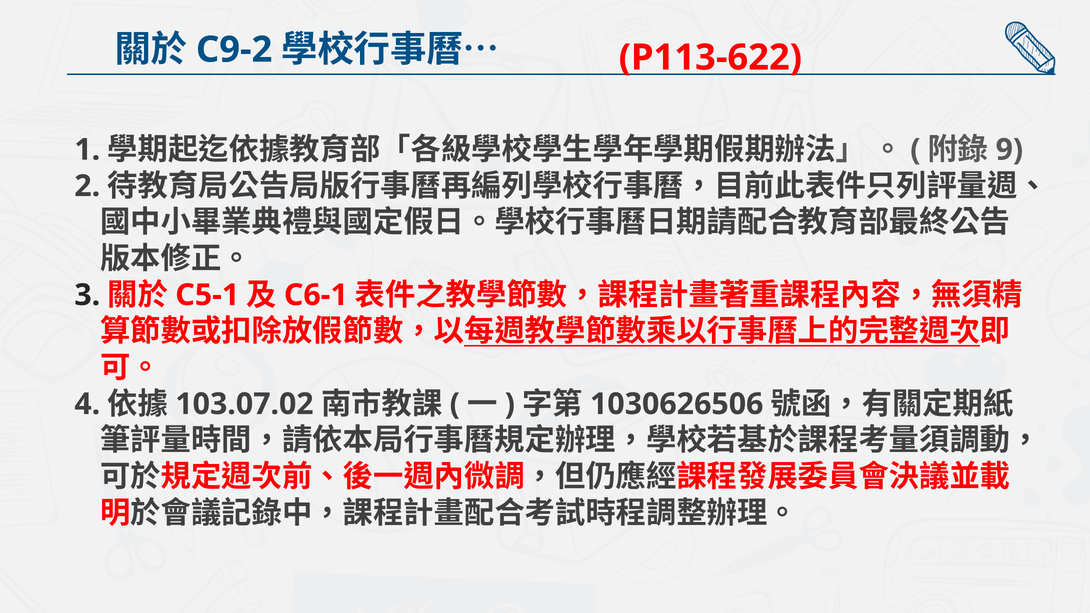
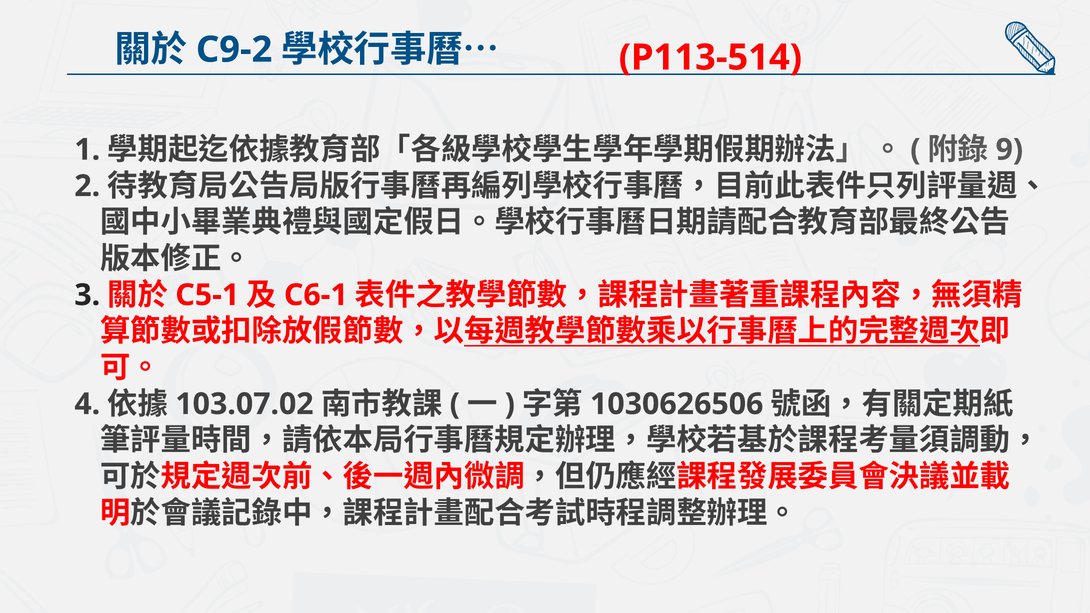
P113-622: P113-622 -> P113-514
